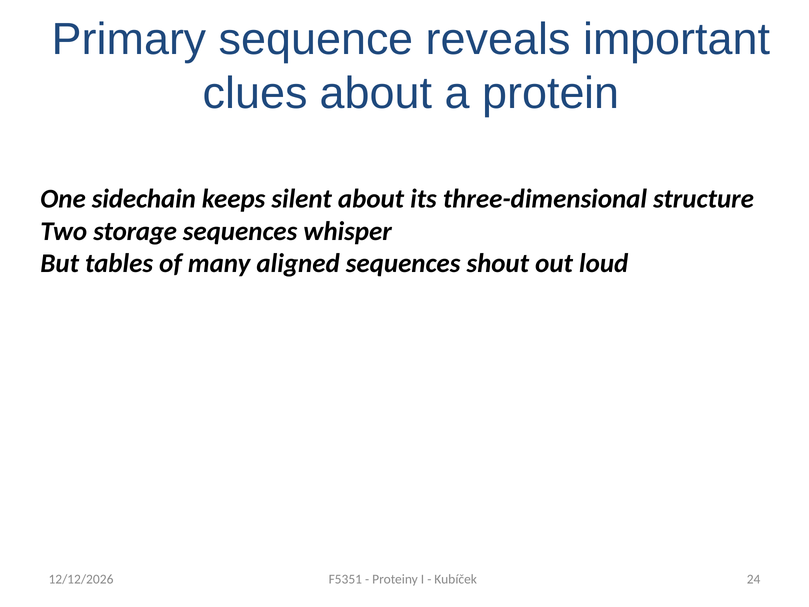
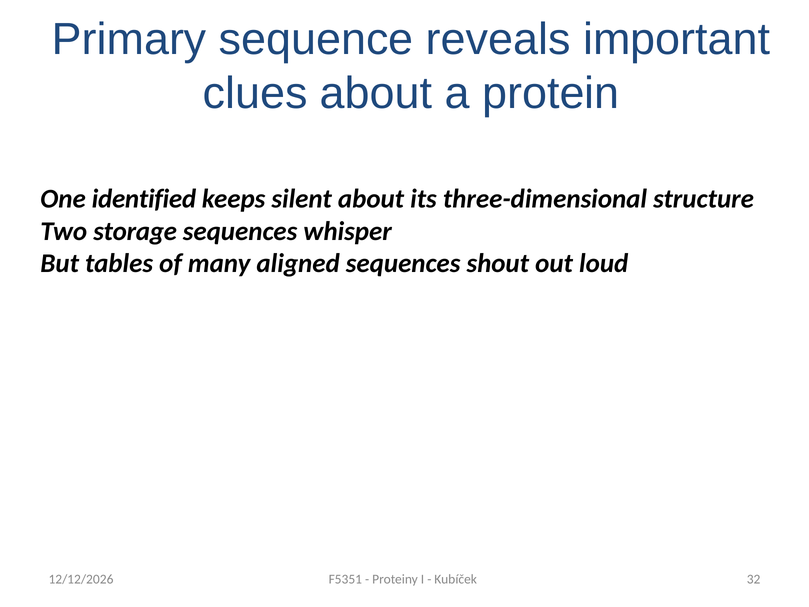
sidechain: sidechain -> identified
24: 24 -> 32
